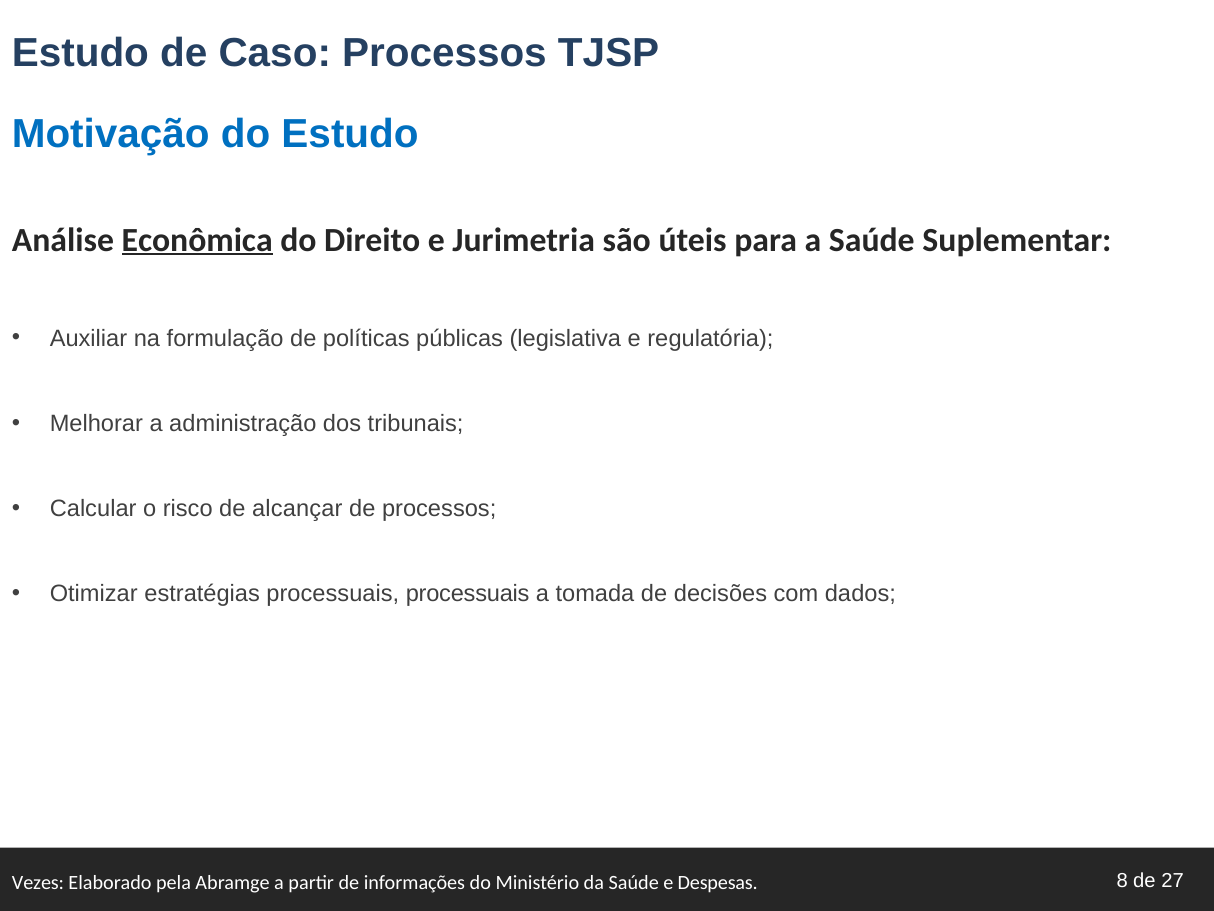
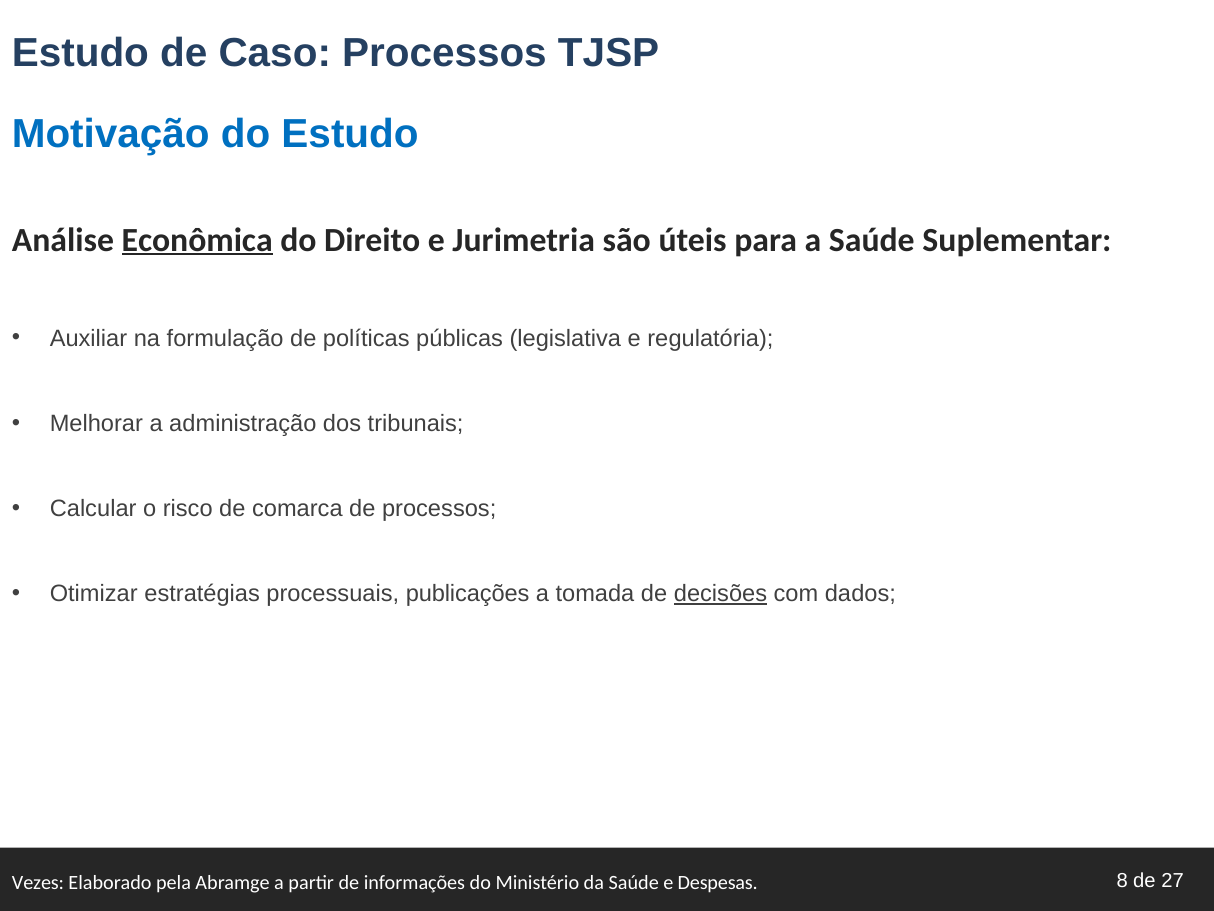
alcançar: alcançar -> comarca
processuais processuais: processuais -> publicações
decisões underline: none -> present
